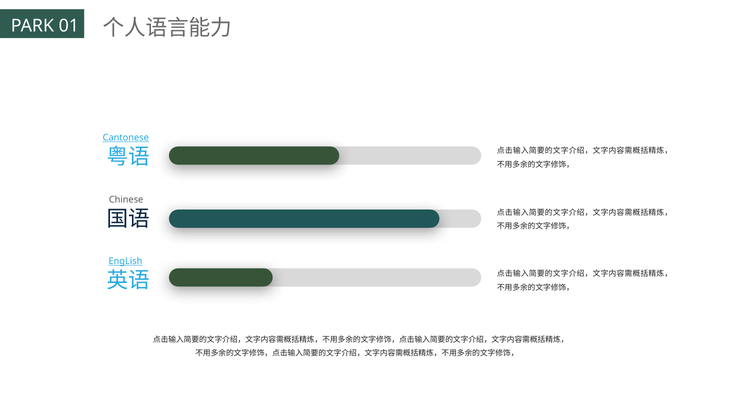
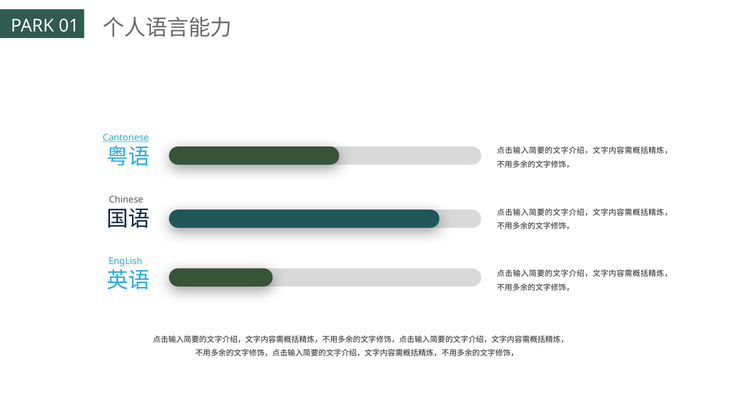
EngLish underline: present -> none
